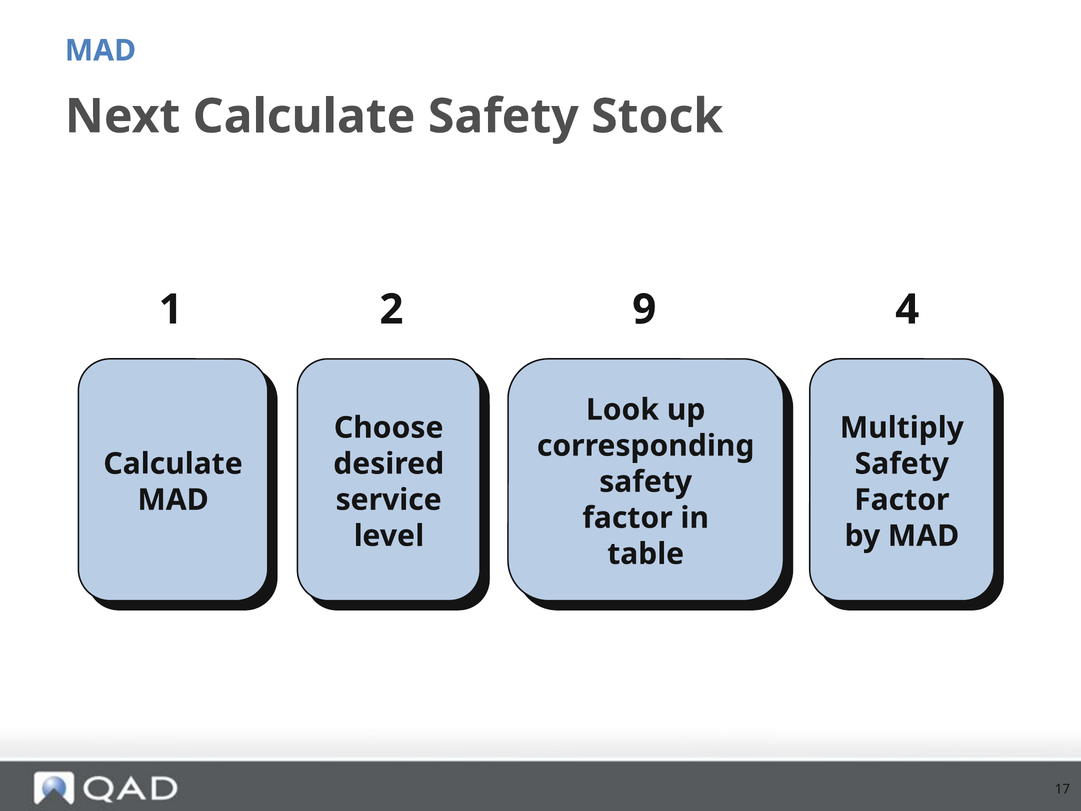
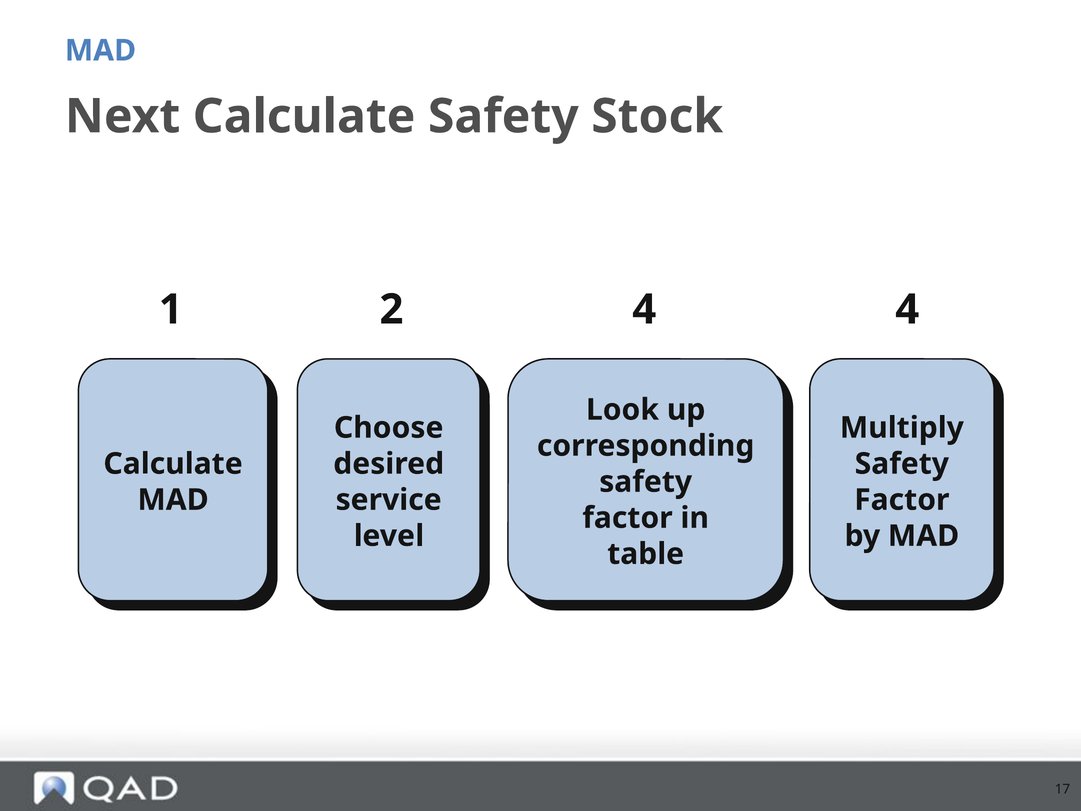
2 9: 9 -> 4
